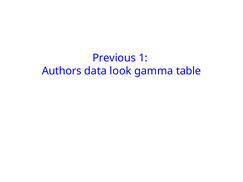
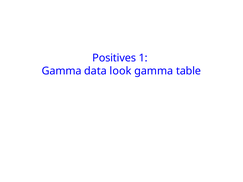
Previous: Previous -> Positives
Authors at (62, 71): Authors -> Gamma
